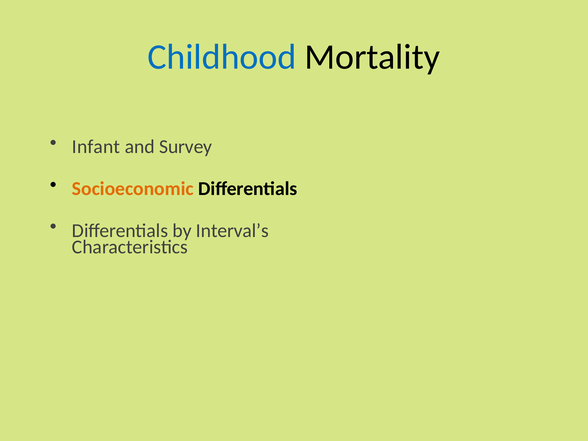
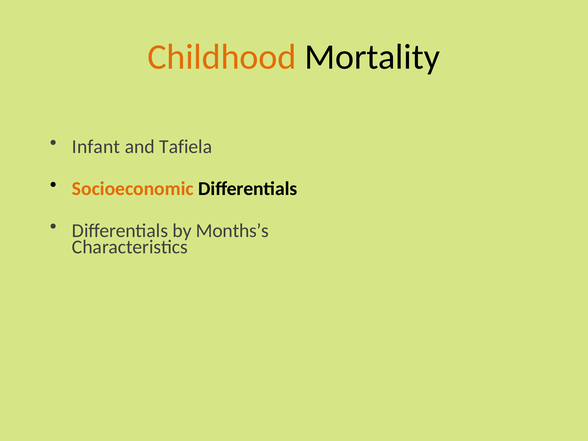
Childhood colour: blue -> orange
Survey: Survey -> Tafiela
Interval’s: Interval’s -> Months’s
